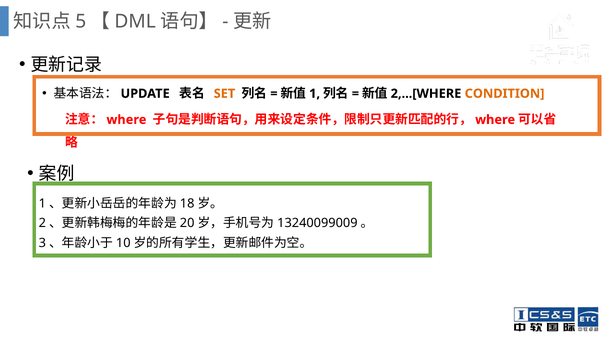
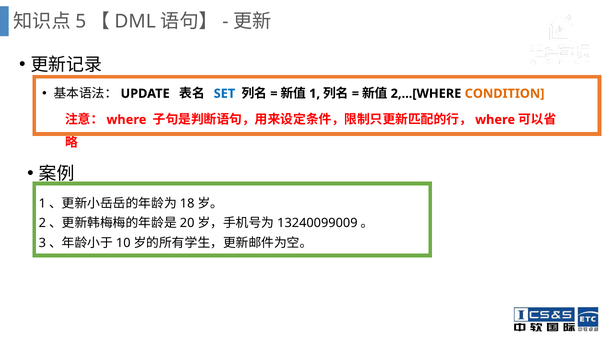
SET colour: orange -> blue
